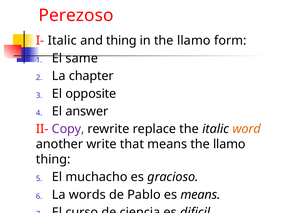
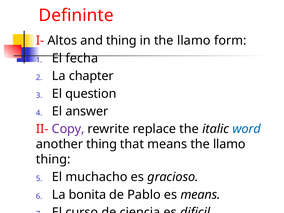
Perezoso: Perezoso -> Defininte
I- Italic: Italic -> Altos
same: same -> fecha
opposite: opposite -> question
word colour: orange -> blue
another write: write -> thing
words: words -> bonita
